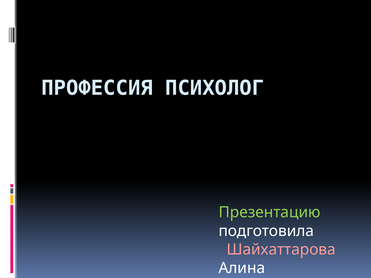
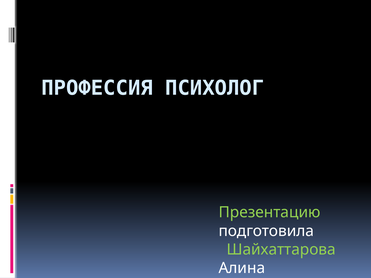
Шайхаттарова colour: pink -> light green
